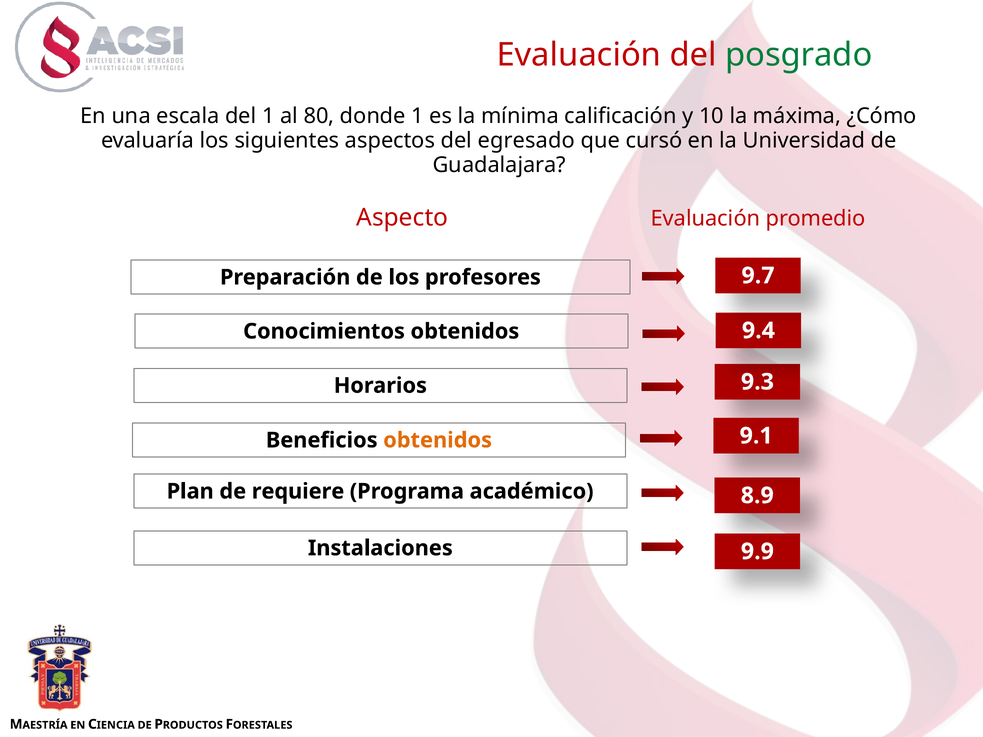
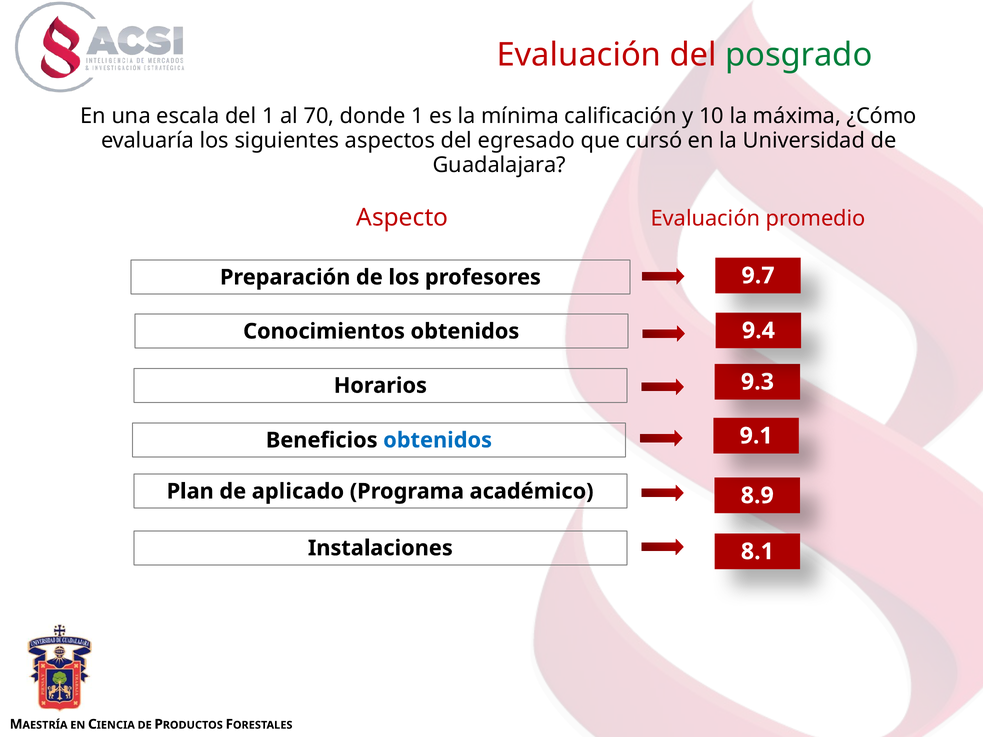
80: 80 -> 70
obtenidos at (438, 440) colour: orange -> blue
requiere: requiere -> aplicado
9.9: 9.9 -> 8.1
